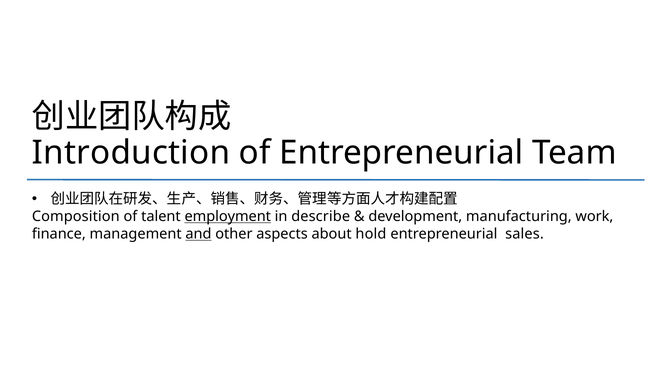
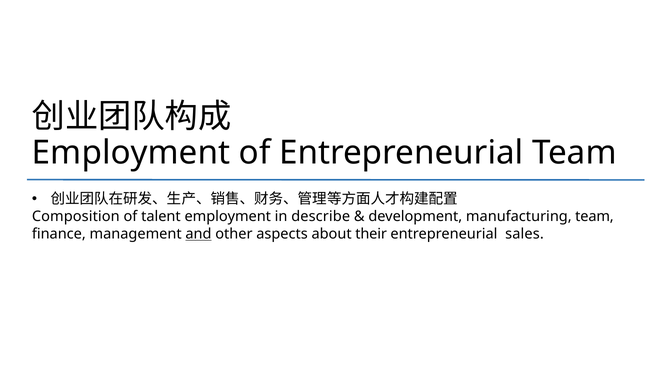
Introduction at (131, 153): Introduction -> Employment
employment at (228, 217) underline: present -> none
manufacturing work: work -> team
hold: hold -> their
